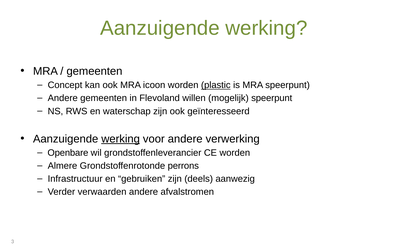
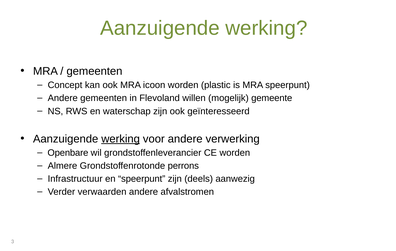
plastic underline: present -> none
mogelijk speerpunt: speerpunt -> gemeente
en gebruiken: gebruiken -> speerpunt
